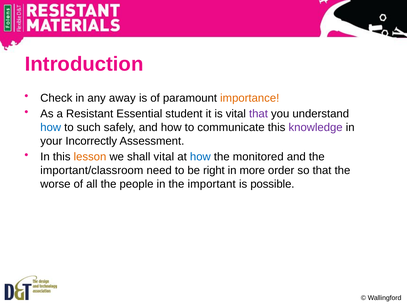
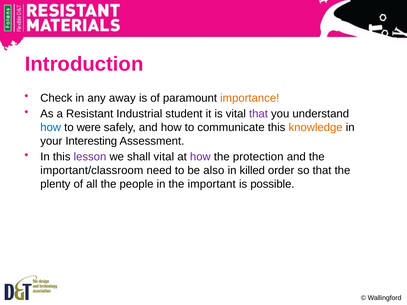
Essential: Essential -> Industrial
such: such -> were
knowledge colour: purple -> orange
Incorrectly: Incorrectly -> Interesting
lesson colour: orange -> purple
how at (200, 157) colour: blue -> purple
monitored: monitored -> protection
right: right -> also
more: more -> killed
worse: worse -> plenty
